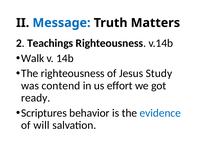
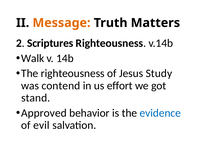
Message colour: blue -> orange
Teachings: Teachings -> Scriptures
ready: ready -> stand
Scriptures: Scriptures -> Approved
will: will -> evil
